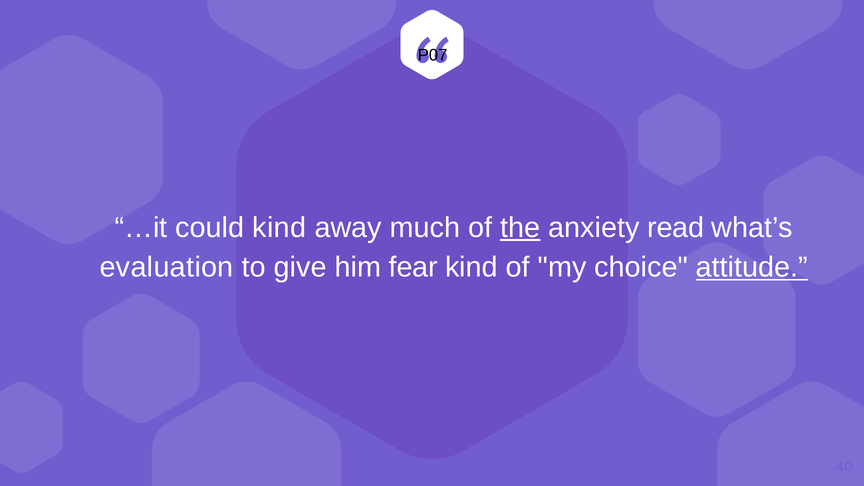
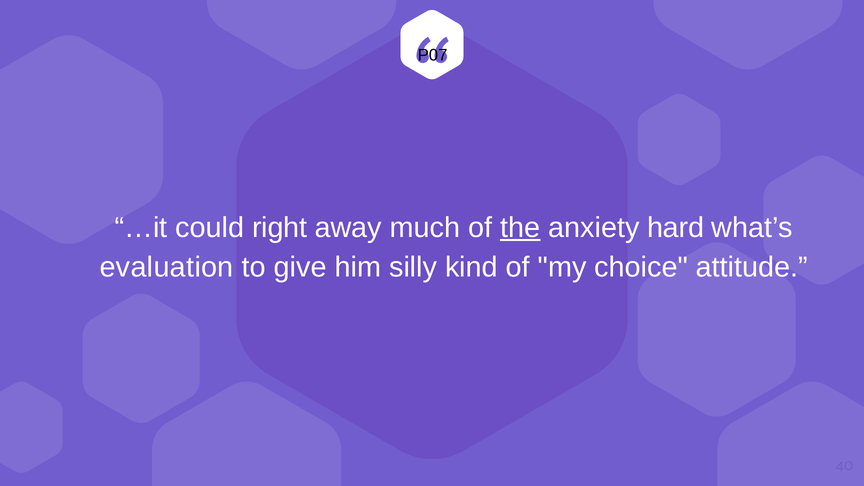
could kind: kind -> right
read: read -> hard
fear: fear -> silly
attitude underline: present -> none
